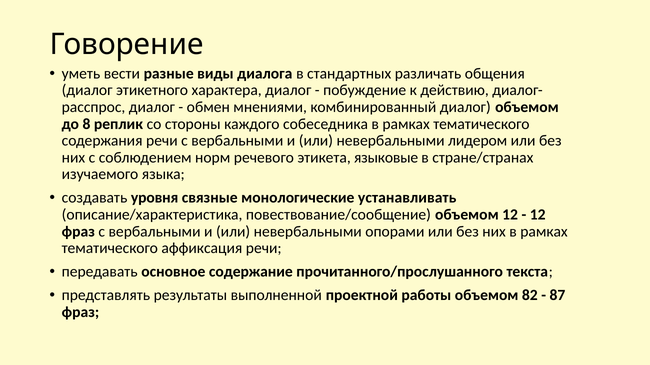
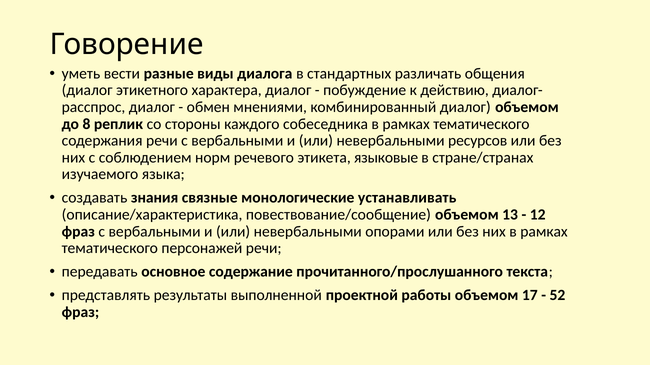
лидером: лидером -> ресурсов
уровня: уровня -> знания
объемом 12: 12 -> 13
аффиксация: аффиксация -> персонажей
82: 82 -> 17
87: 87 -> 52
